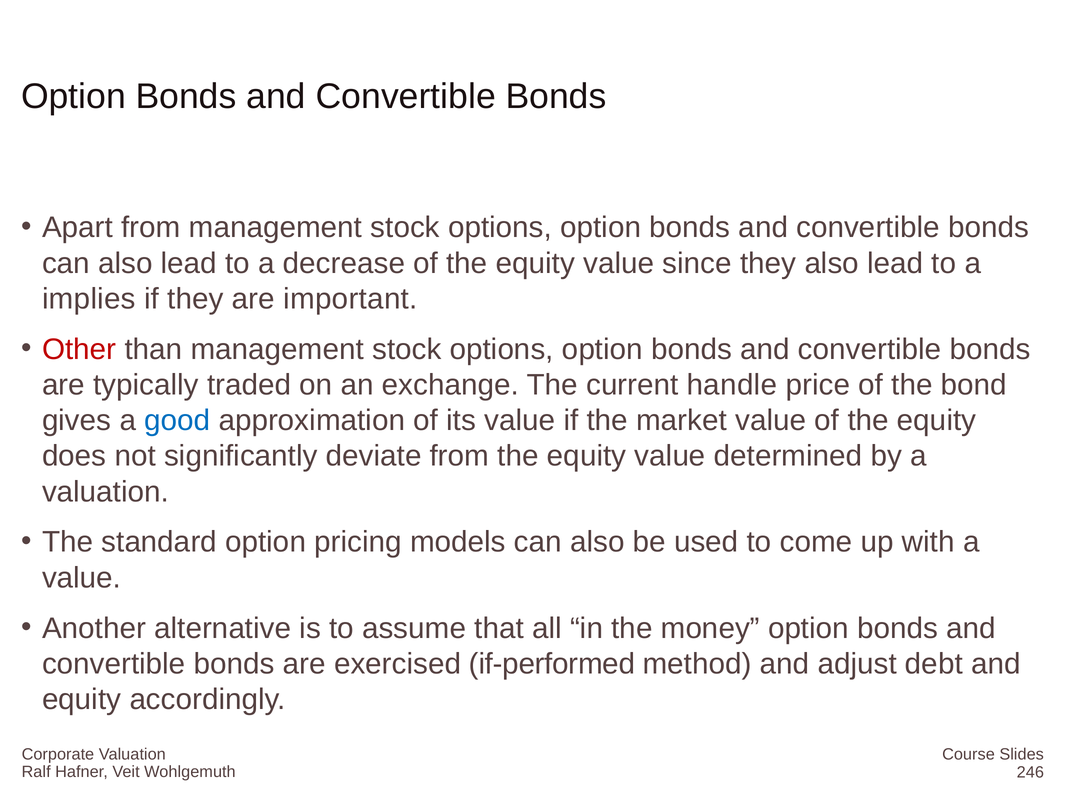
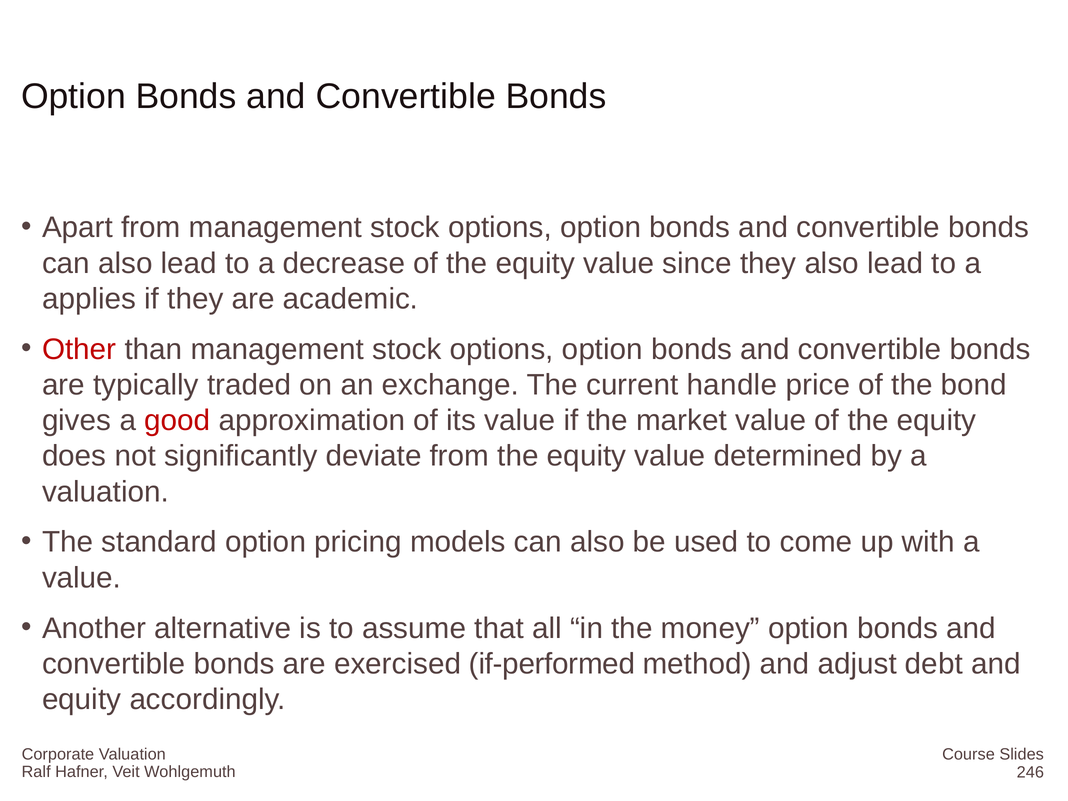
implies: implies -> applies
important: important -> academic
good colour: blue -> red
